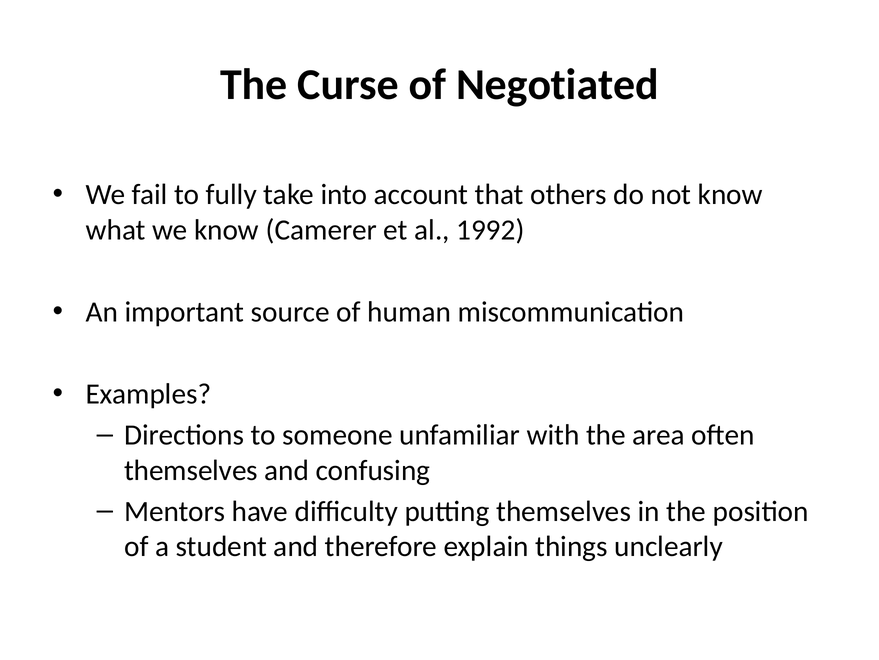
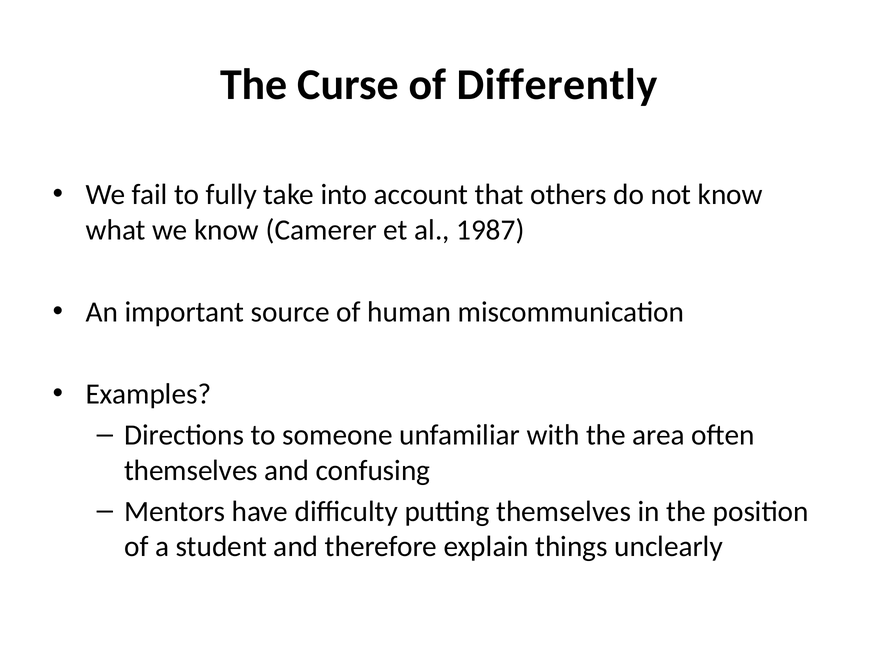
Negotiated: Negotiated -> Differently
1992: 1992 -> 1987
